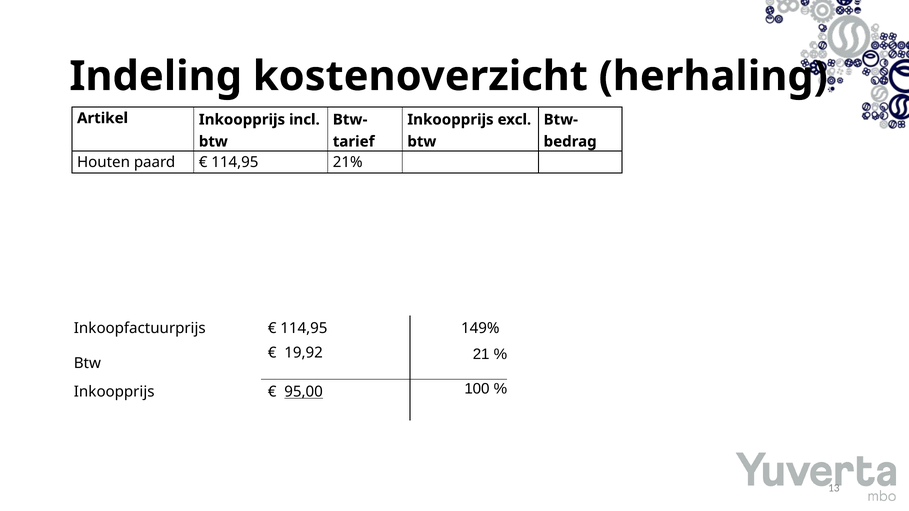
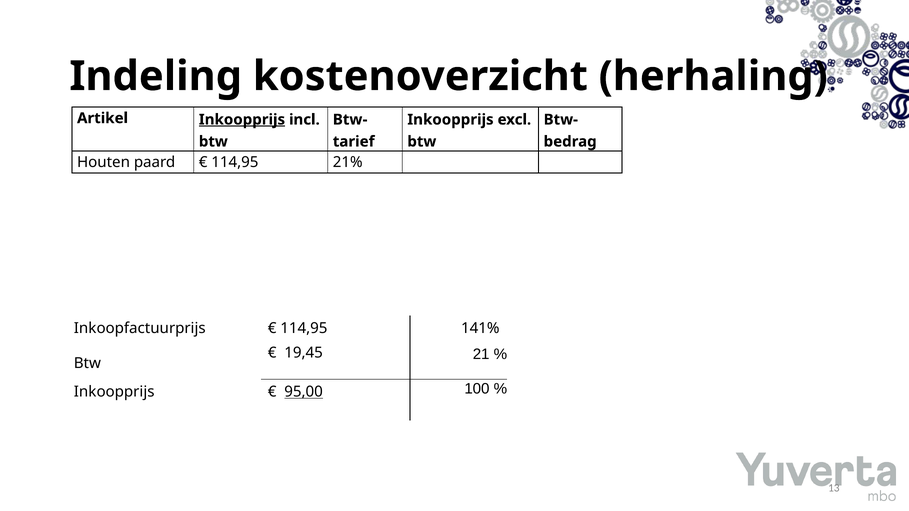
Inkoopprijs at (242, 120) underline: none -> present
149%: 149% -> 141%
19,92: 19,92 -> 19,45
